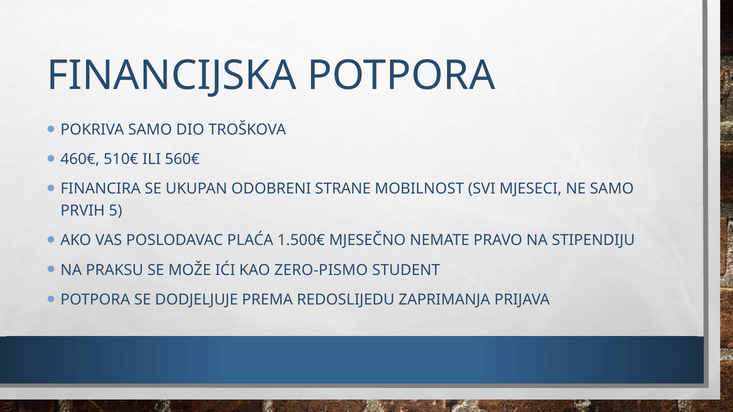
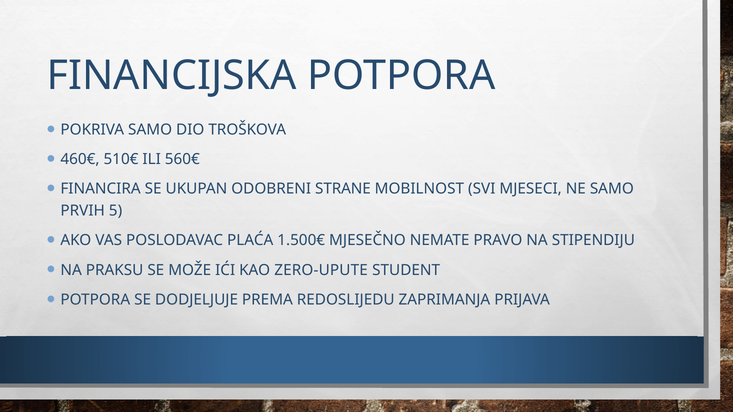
ZERO-PISMO: ZERO-PISMO -> ZERO-UPUTE
